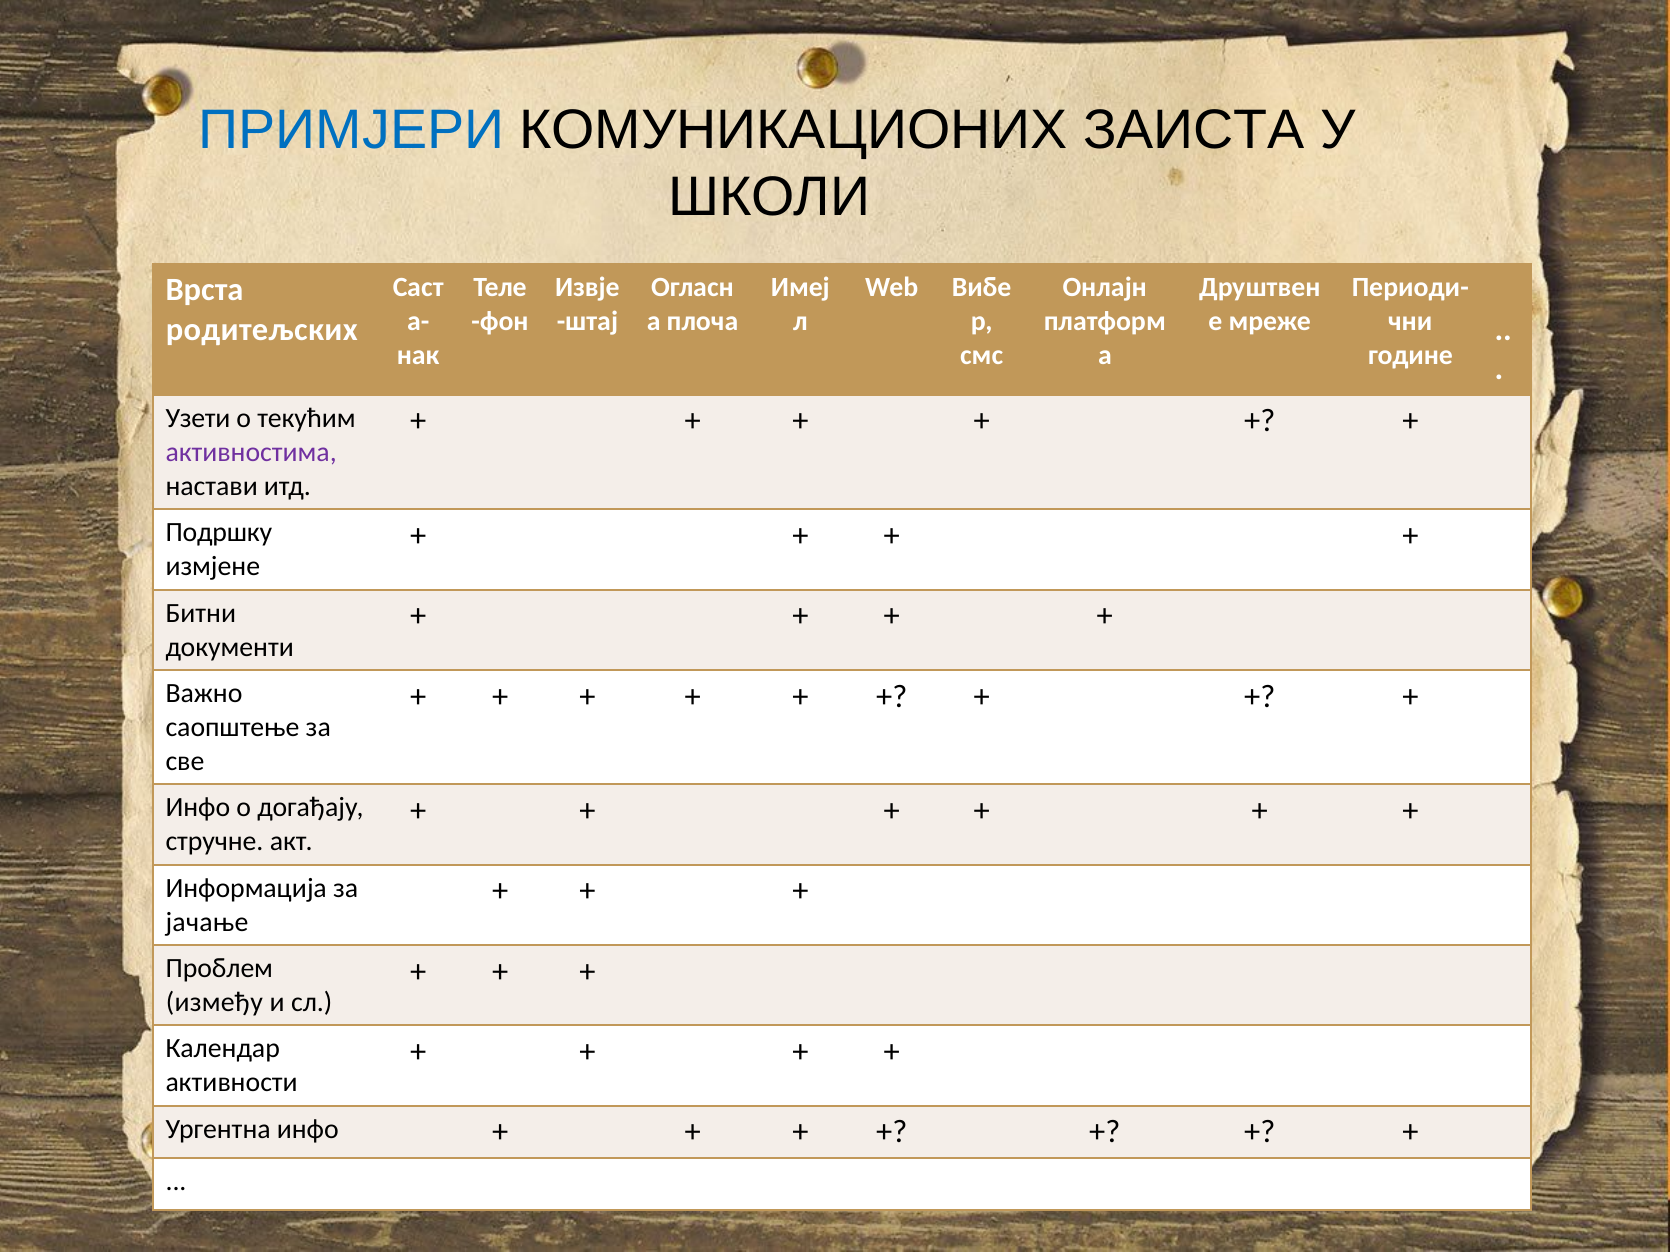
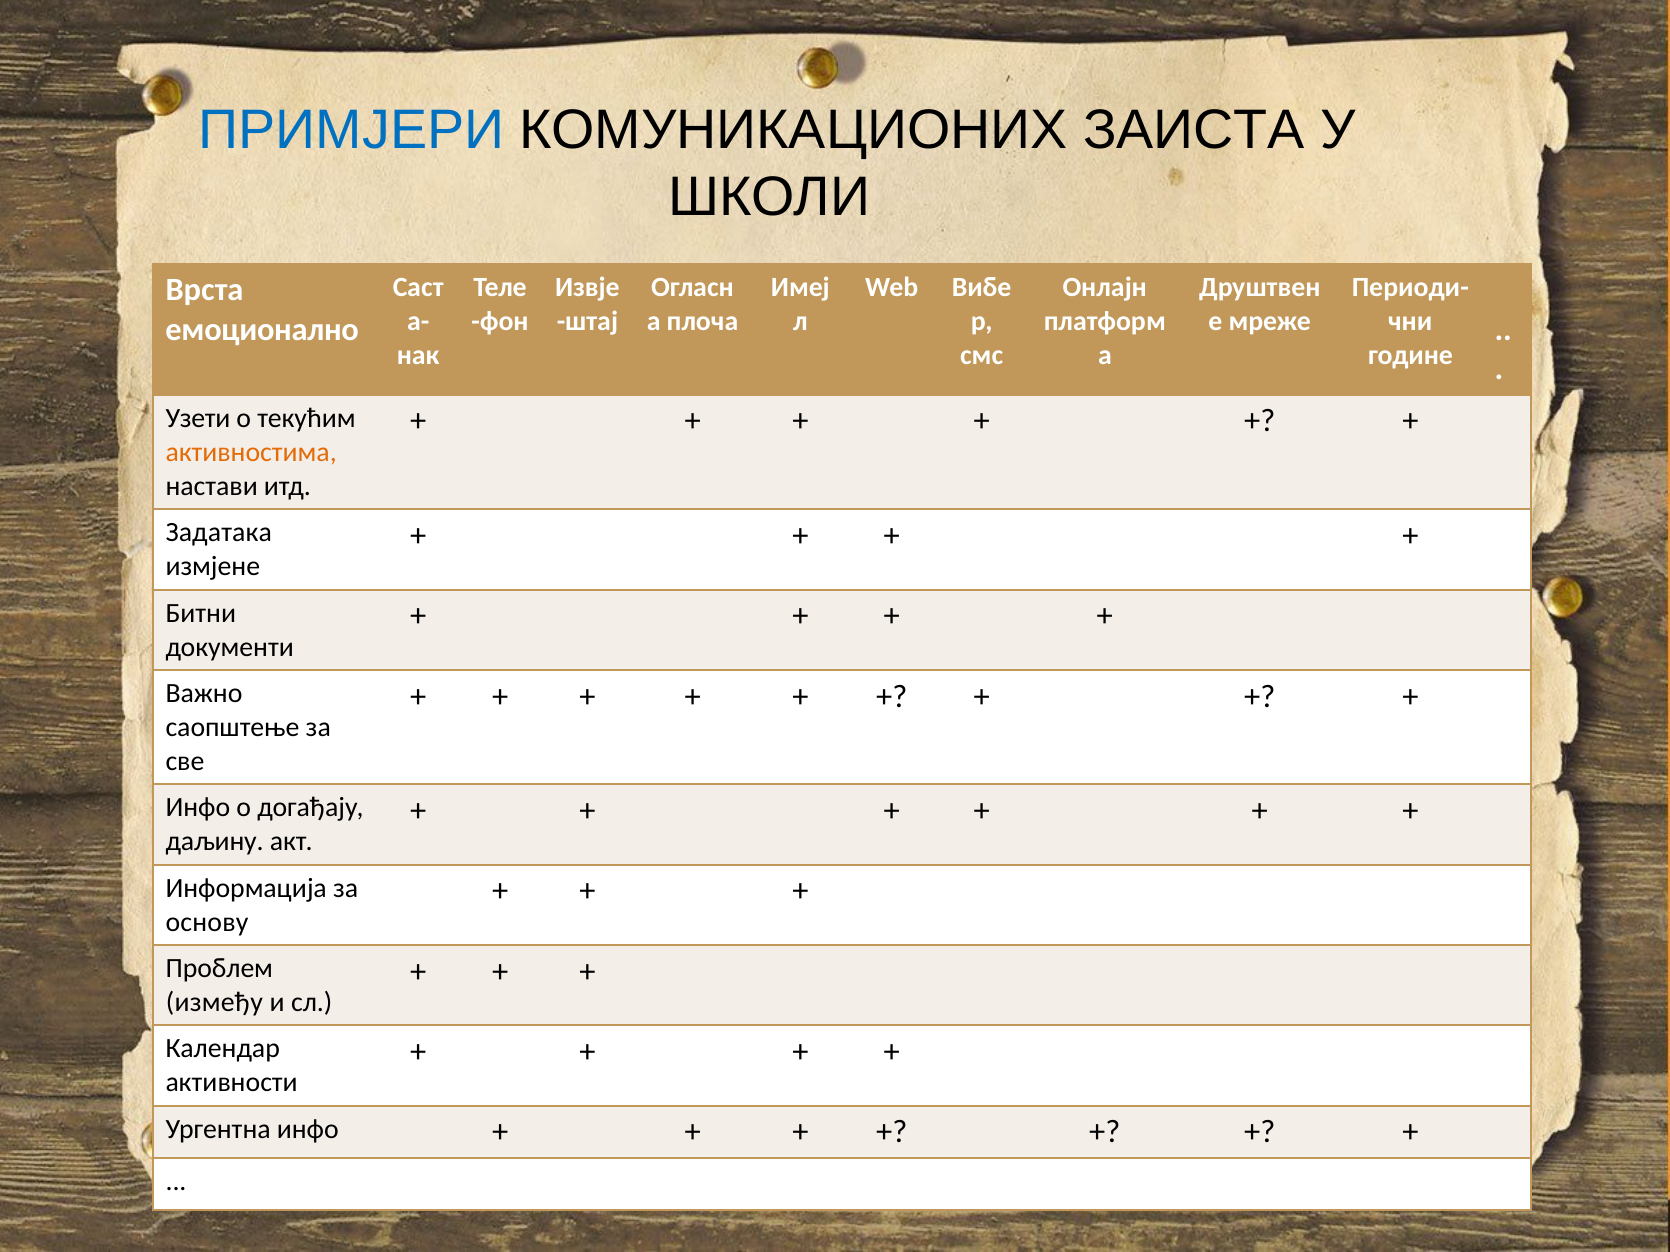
родитељских: родитељских -> емоционално
активностима colour: purple -> orange
Подршку: Подршку -> Задатака
стручне: стручне -> даљину
јачање: јачање -> основу
